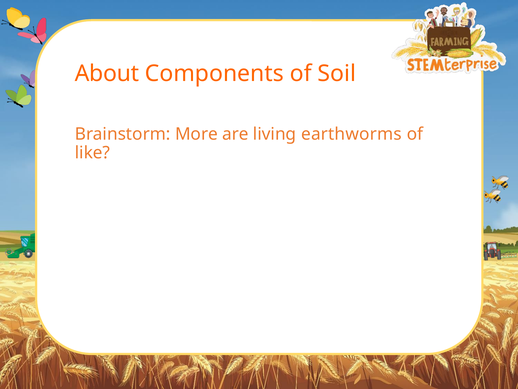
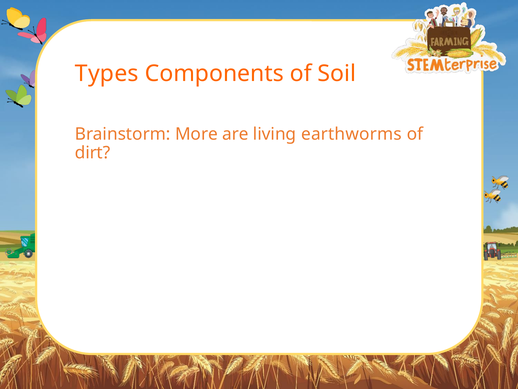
About: About -> Types
like: like -> dirt
